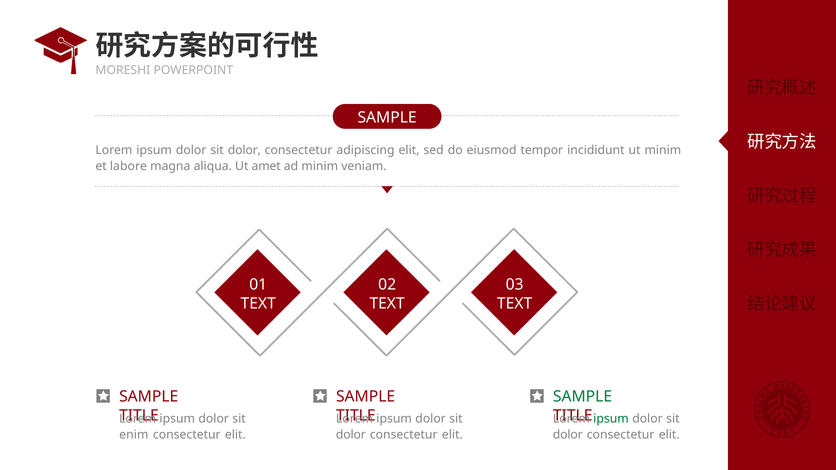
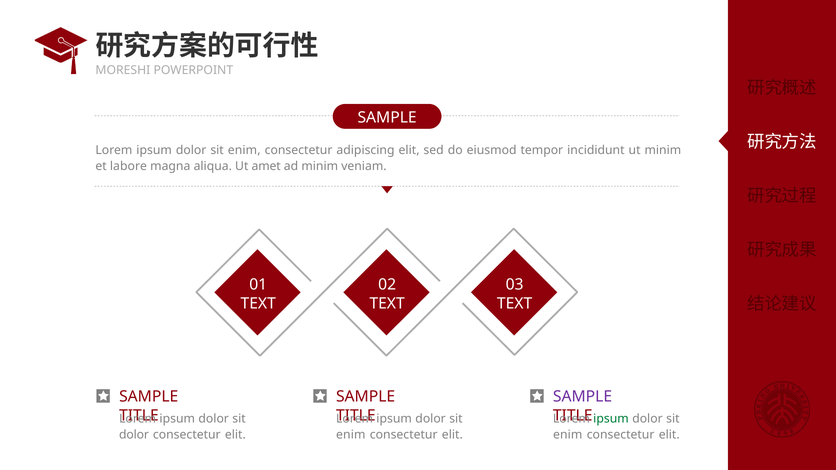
dolor at (244, 150): dolor -> enim
SAMPLE at (583, 397) colour: green -> purple
enim at (134, 435): enim -> dolor
dolor at (351, 435): dolor -> enim
dolor at (568, 435): dolor -> enim
